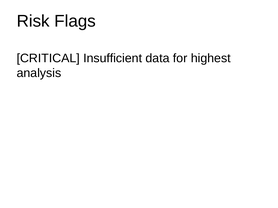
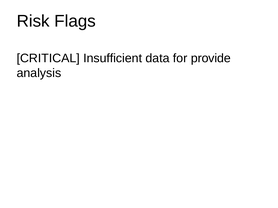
highest: highest -> provide
